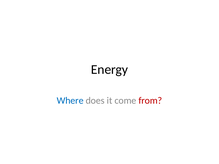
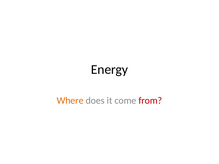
Where colour: blue -> orange
